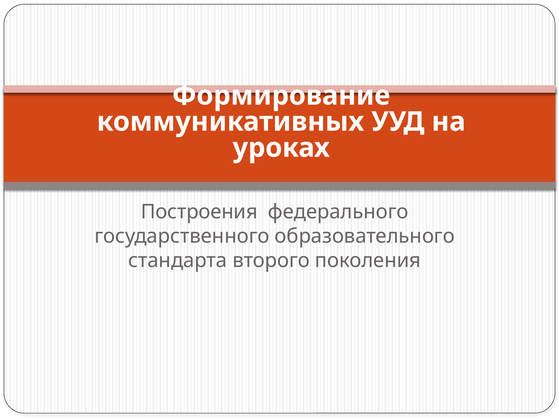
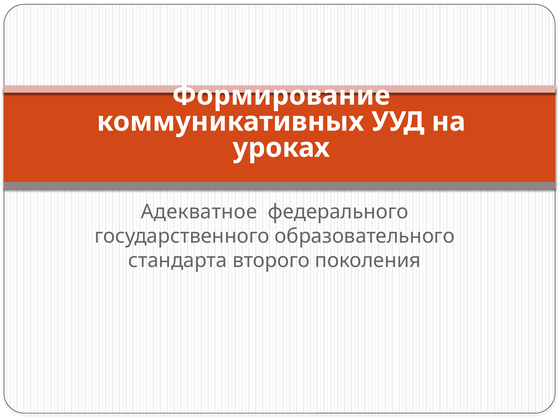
Построения: Построения -> Адекватное
